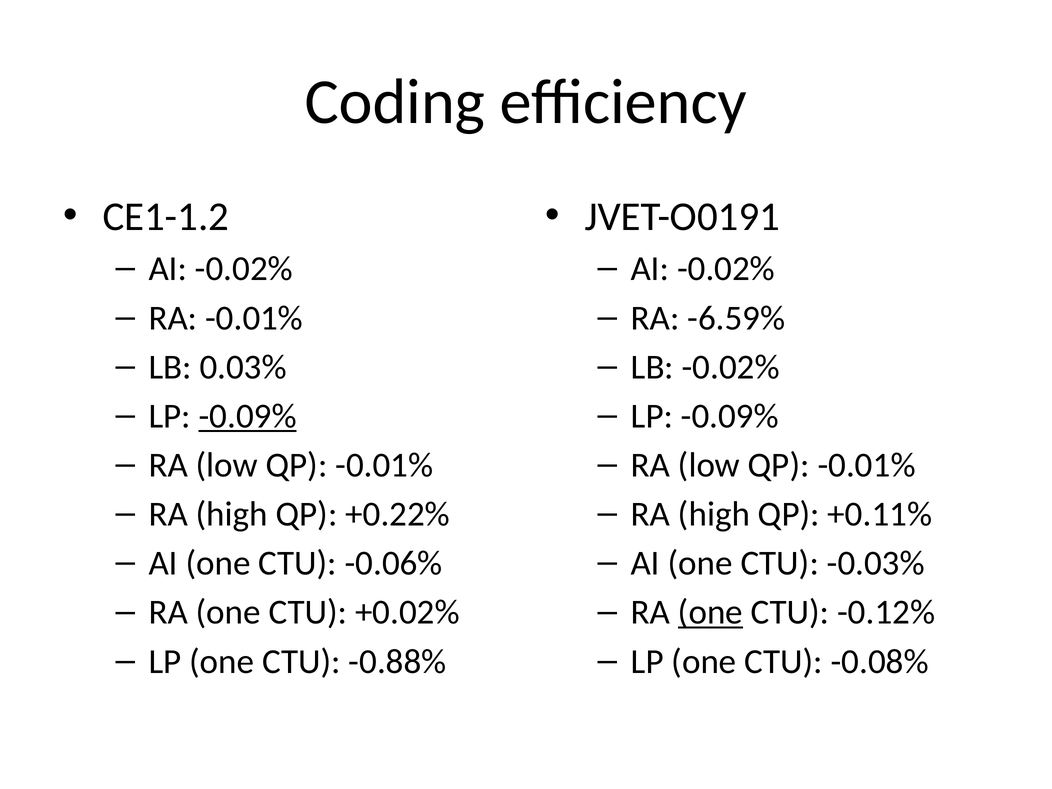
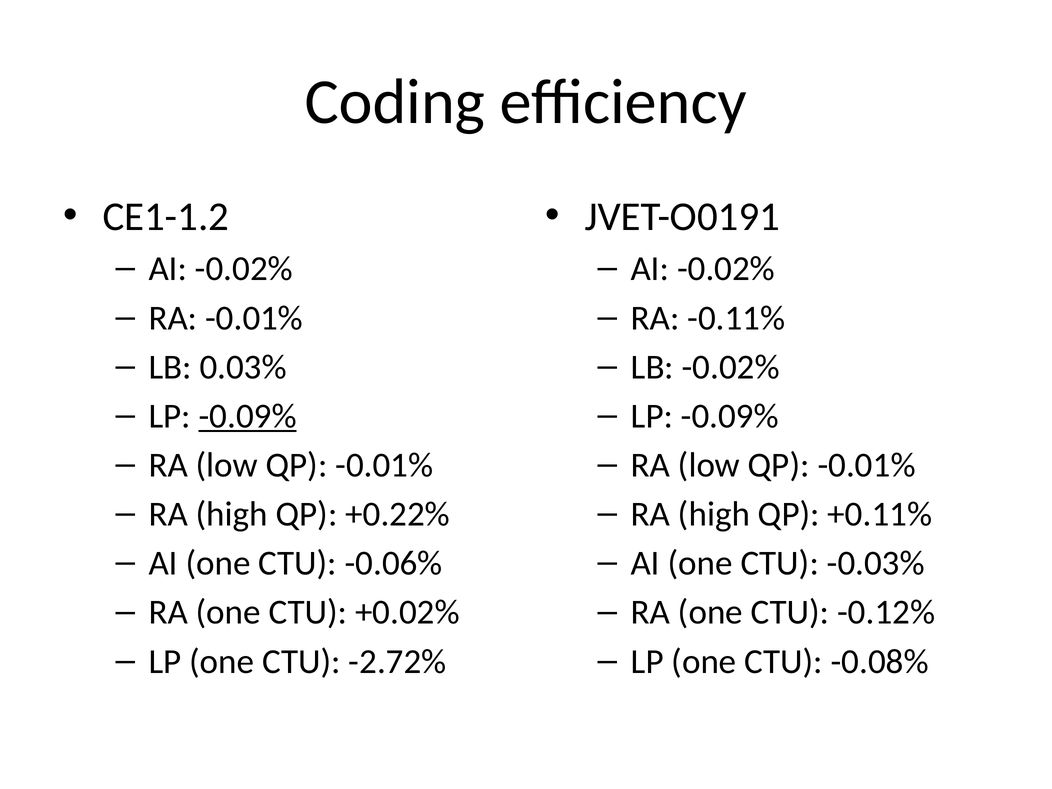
-6.59%: -6.59% -> -0.11%
one at (710, 612) underline: present -> none
-0.88%: -0.88% -> -2.72%
